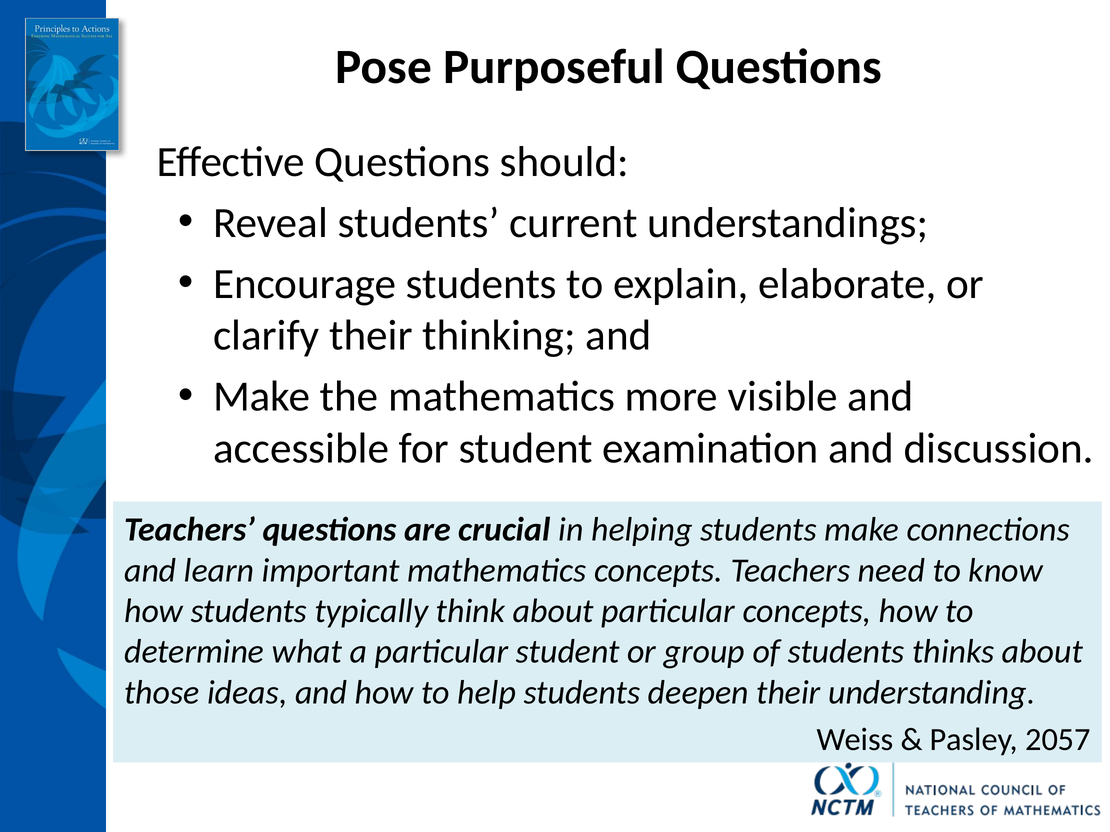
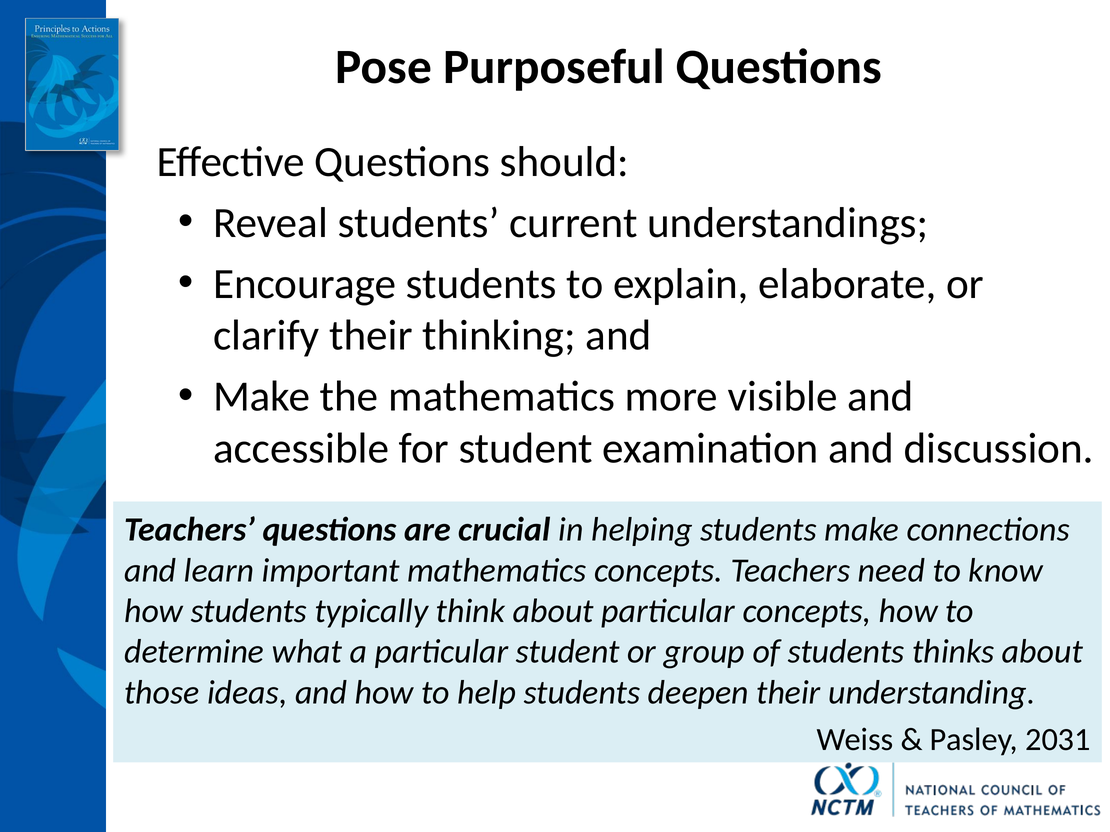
2057: 2057 -> 2031
